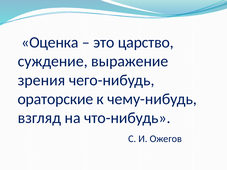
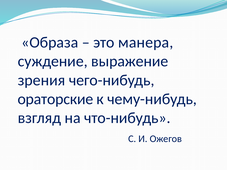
Оценка: Оценка -> Образа
царство: царство -> манера
